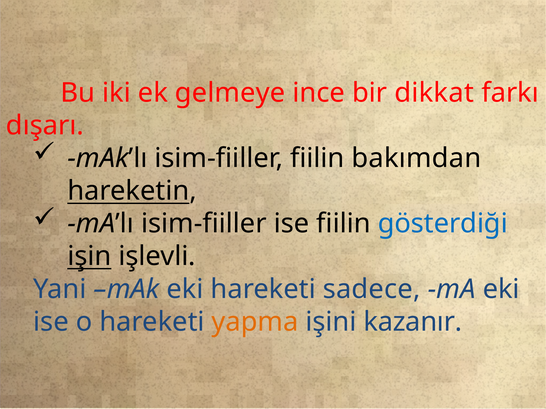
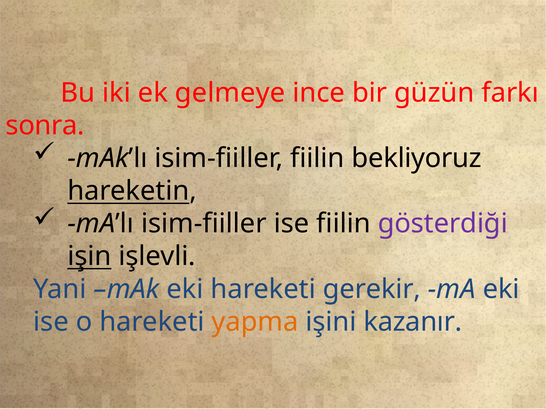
dikkat: dikkat -> güzün
dışarı: dışarı -> sonra
bakımdan: bakımdan -> bekliyoruz
gösterdiği colour: blue -> purple
sadece: sadece -> gerekir
